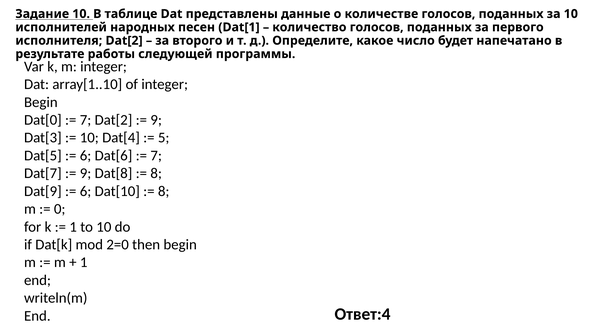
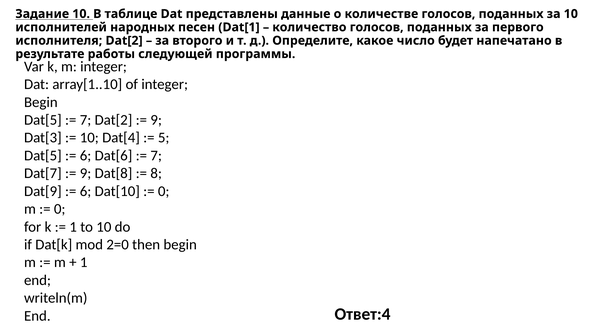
Dat[0 at (43, 120): Dat[0 -> Dat[5
8 at (164, 191): 8 -> 0
